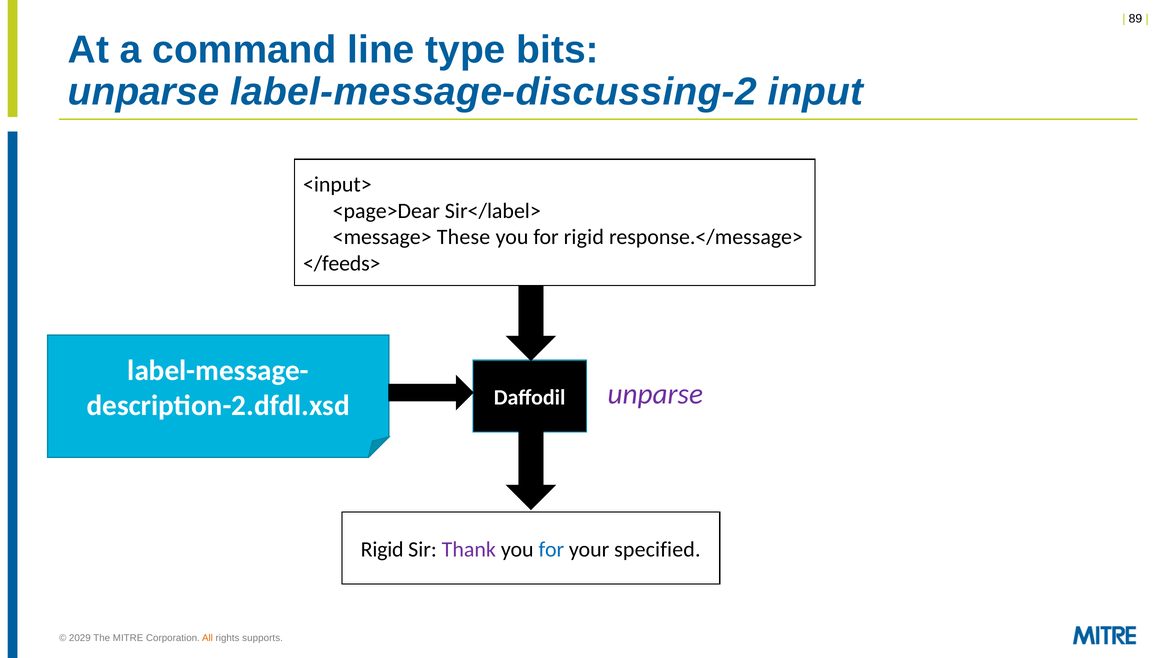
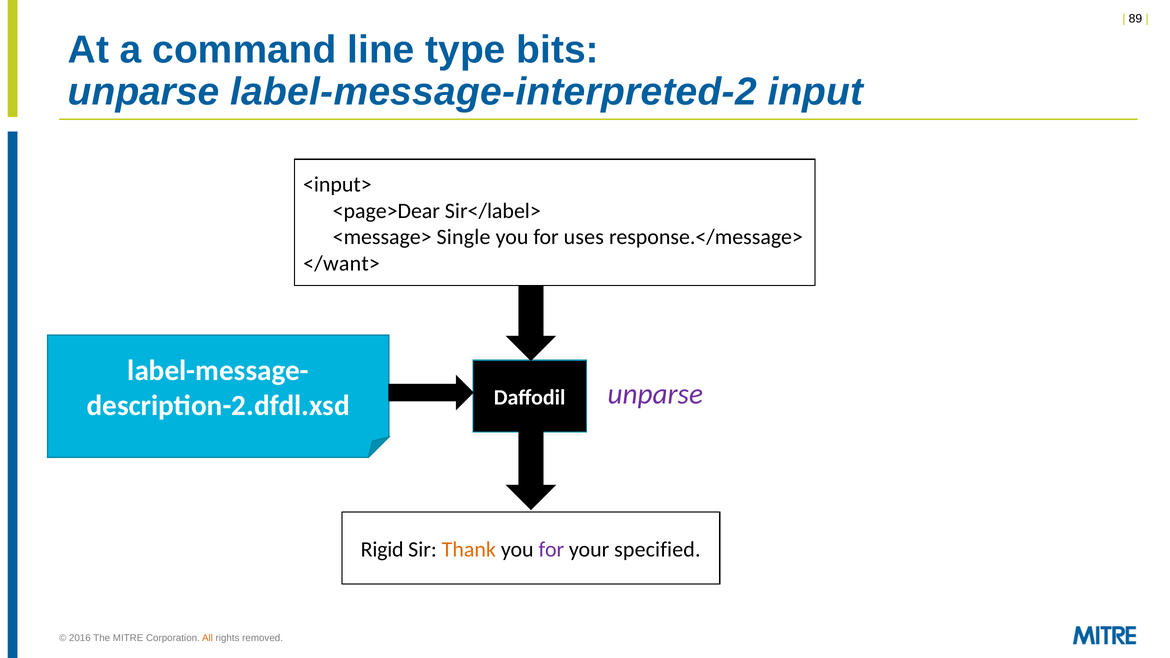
label-message-discussing-2: label-message-discussing-2 -> label-message-interpreted-2
These: These -> Single
for rigid: rigid -> uses
</feeds>: </feeds> -> </want>
Thank colour: purple -> orange
for at (551, 550) colour: blue -> purple
2029: 2029 -> 2016
supports: supports -> removed
